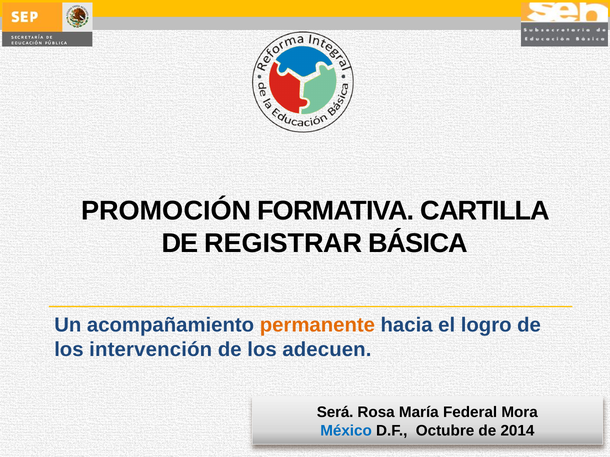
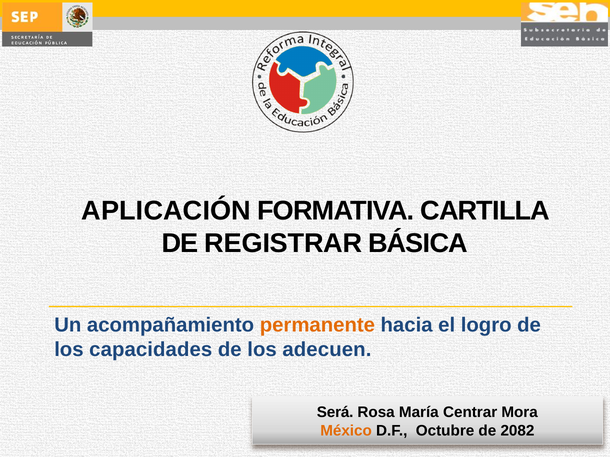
PROMOCIÓN: PROMOCIÓN -> APLICACIÓN
intervención: intervención -> capacidades
Federal: Federal -> Centrar
México colour: blue -> orange
2014: 2014 -> 2082
